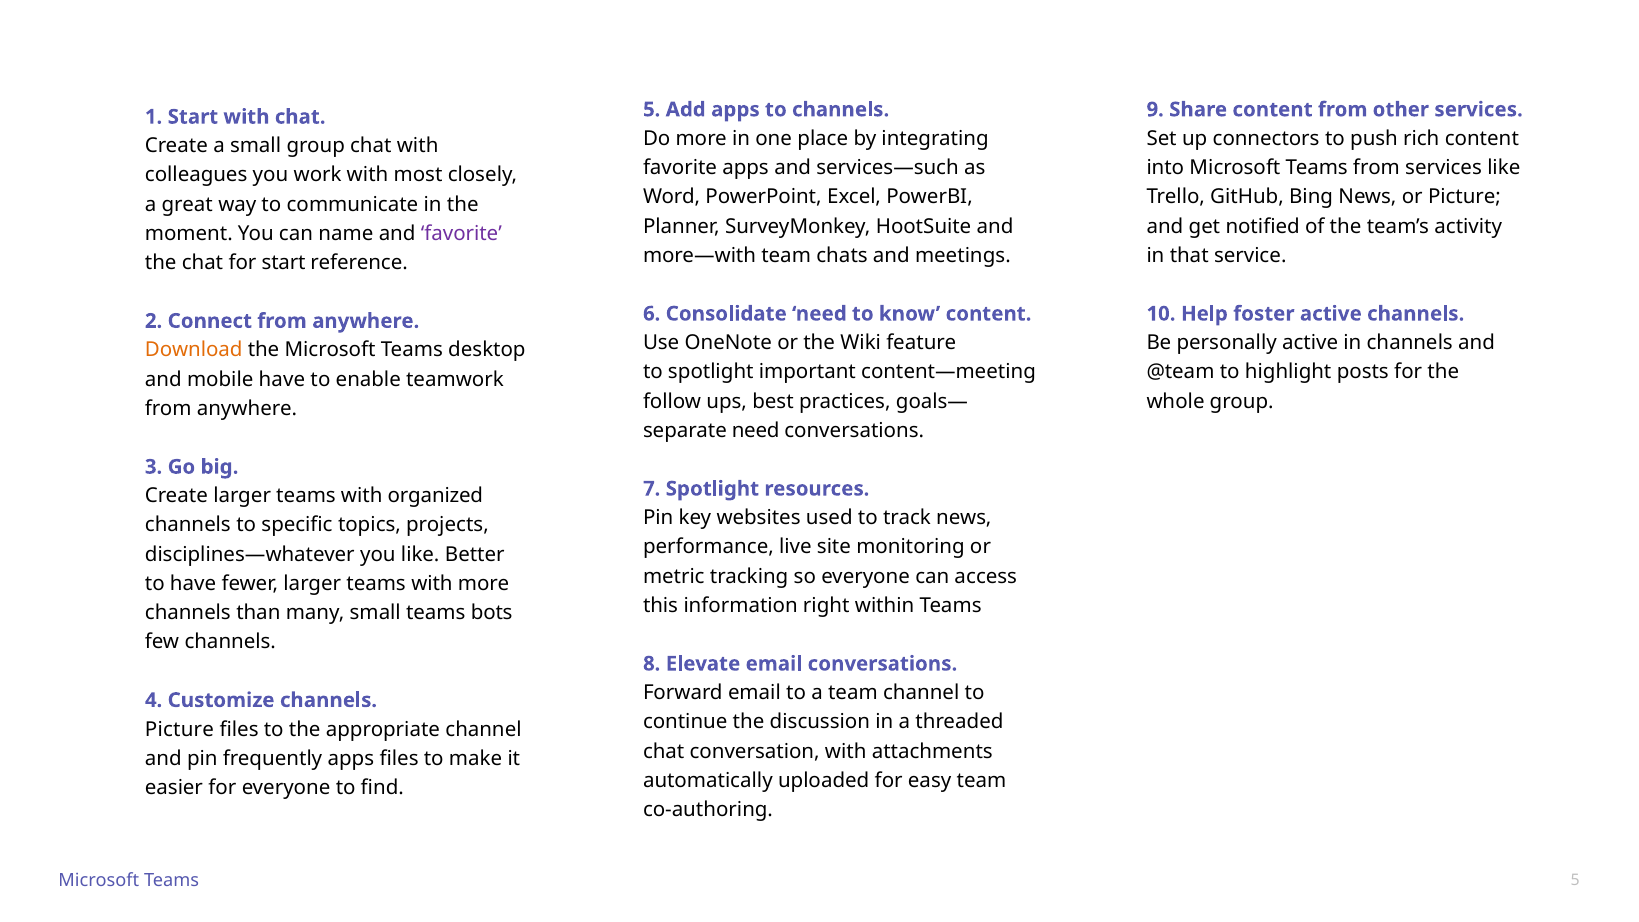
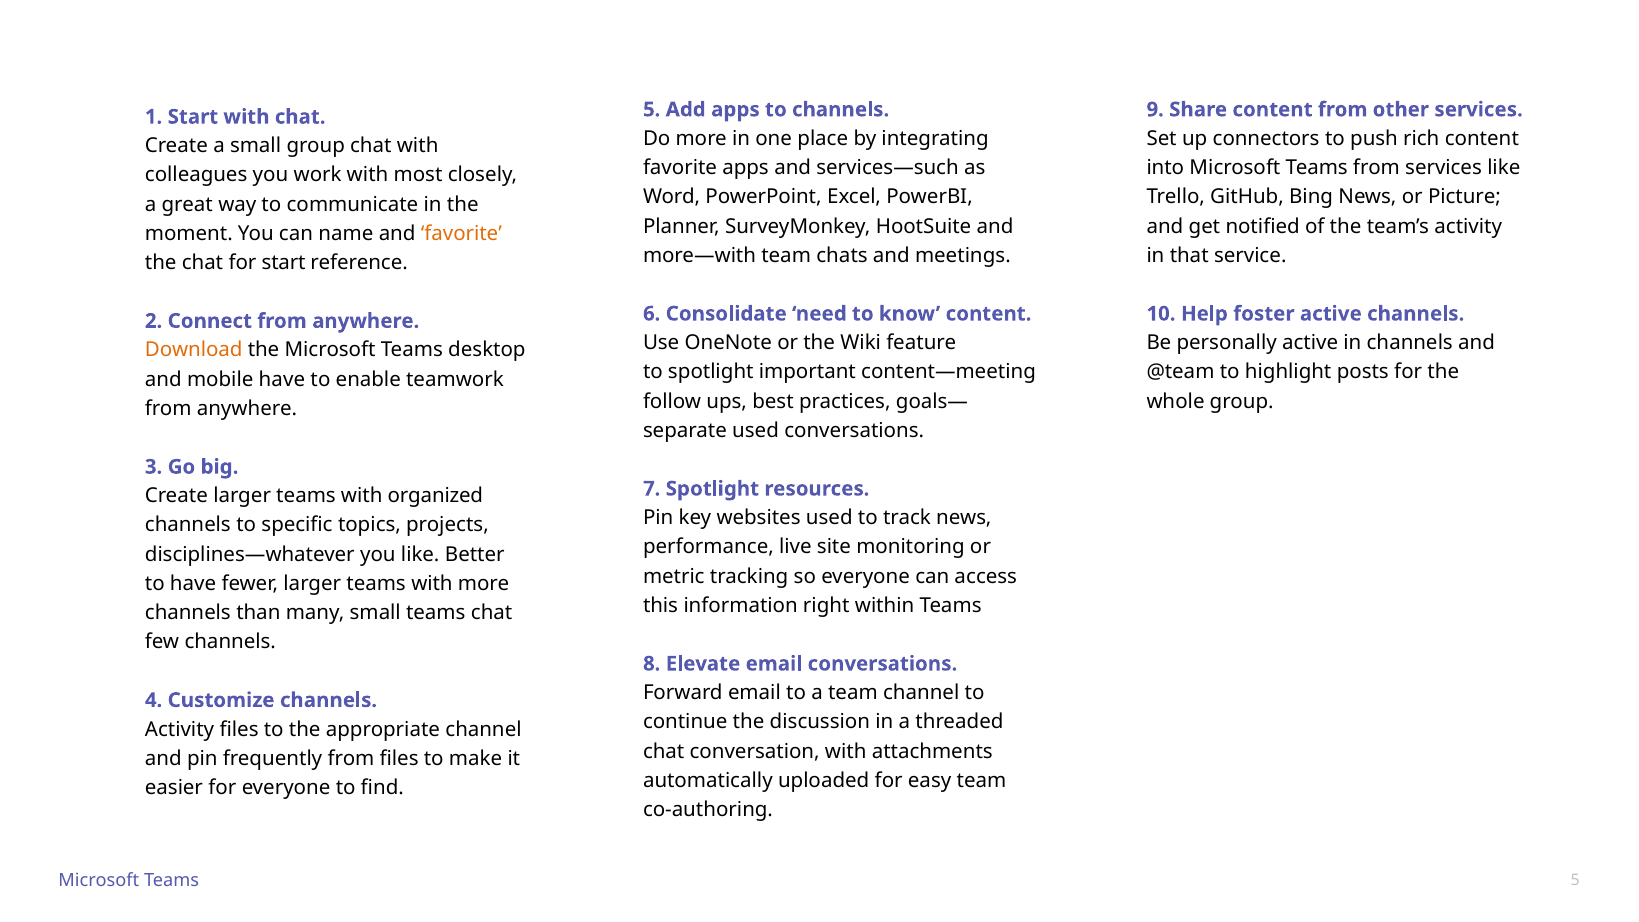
favorite at (461, 234) colour: purple -> orange
need at (756, 430): need -> used
teams bots: bots -> chat
Picture at (179, 729): Picture -> Activity
frequently apps: apps -> from
